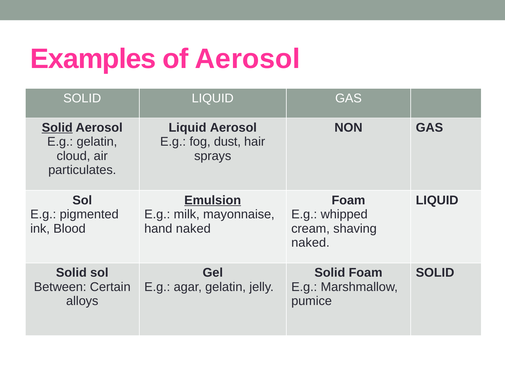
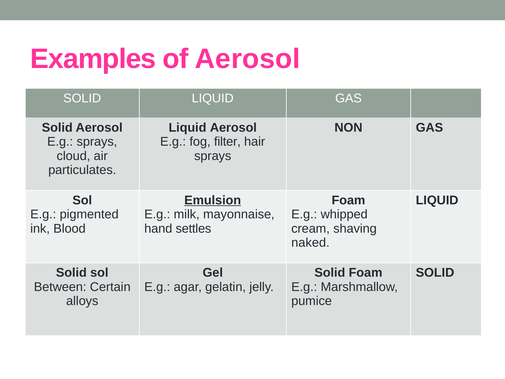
Solid at (57, 128) underline: present -> none
E.g gelatin: gelatin -> sprays
dust: dust -> filter
hand naked: naked -> settles
